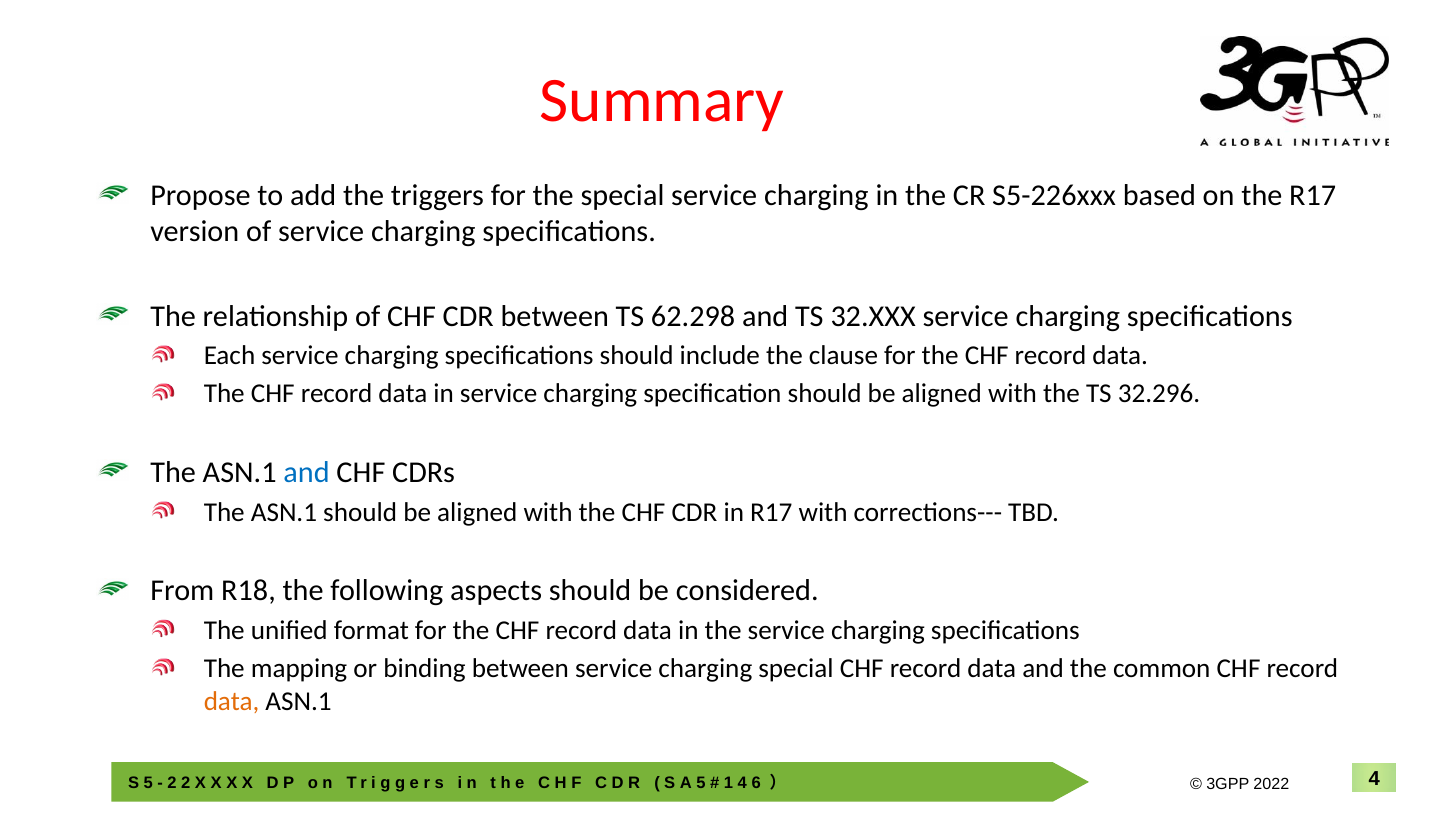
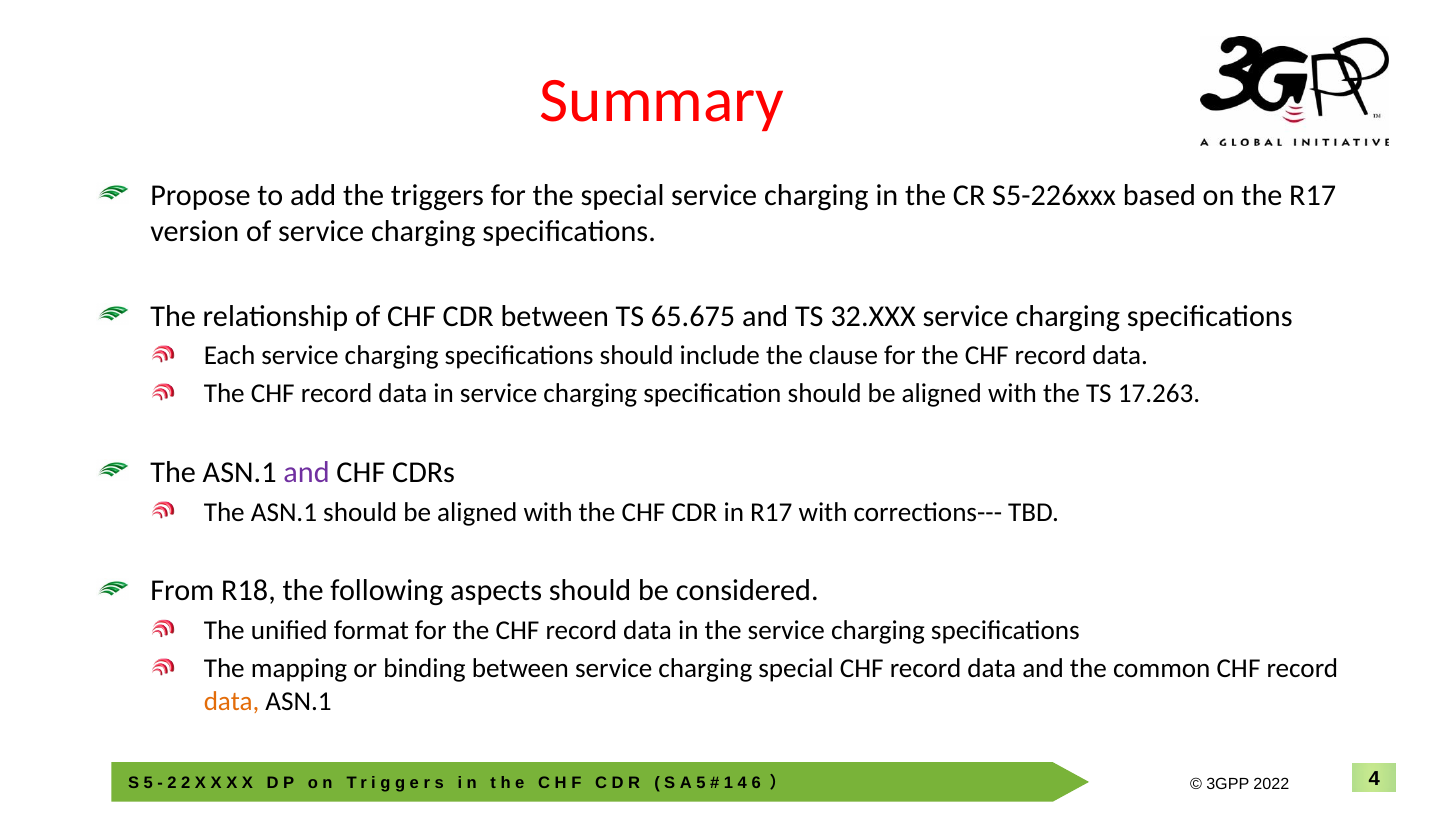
62.298: 62.298 -> 65.675
32.296: 32.296 -> 17.263
and at (307, 472) colour: blue -> purple
